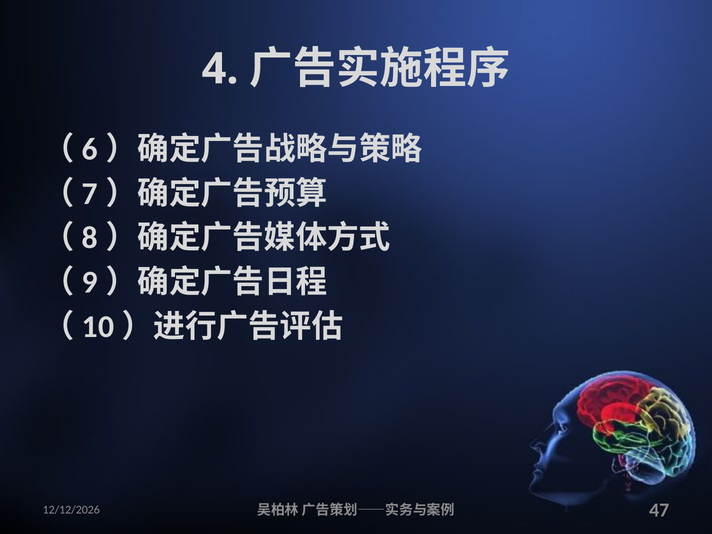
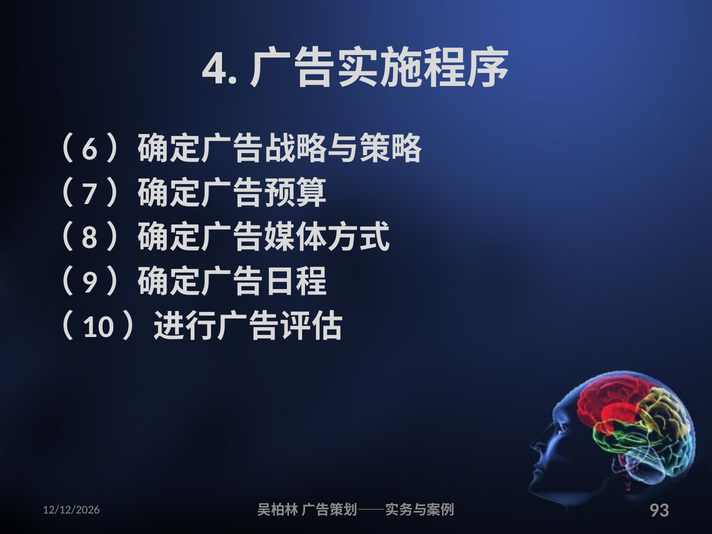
47: 47 -> 93
